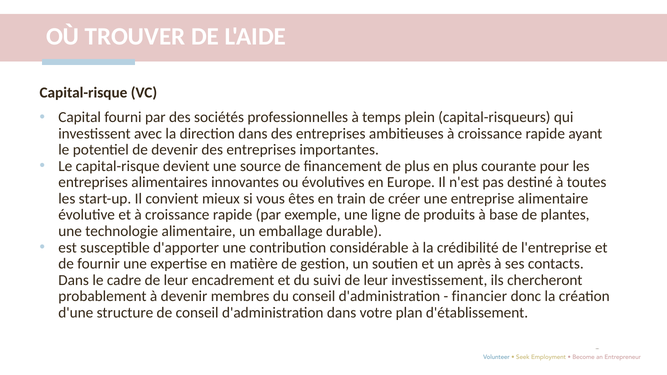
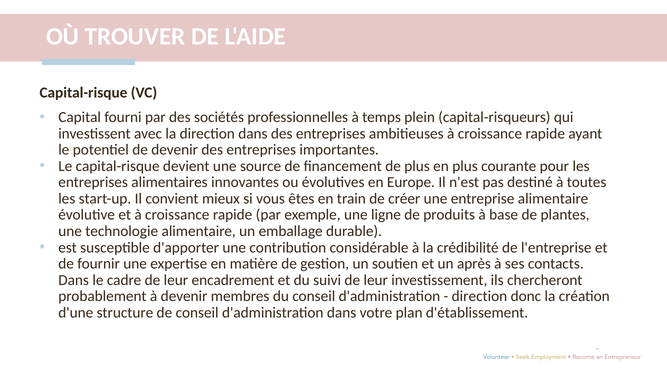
financier at (479, 296): financier -> direction
